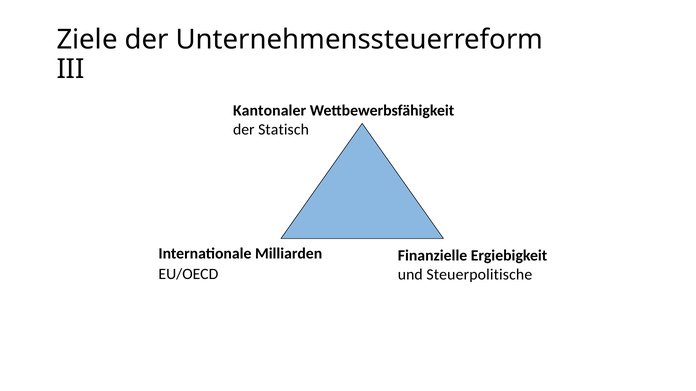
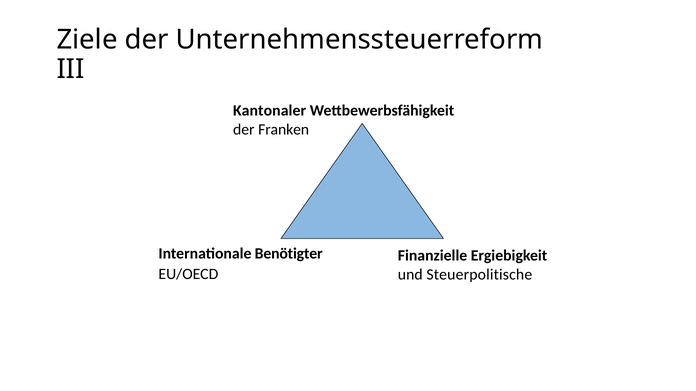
Statisch: Statisch -> Franken
Milliarden: Milliarden -> Benötigter
